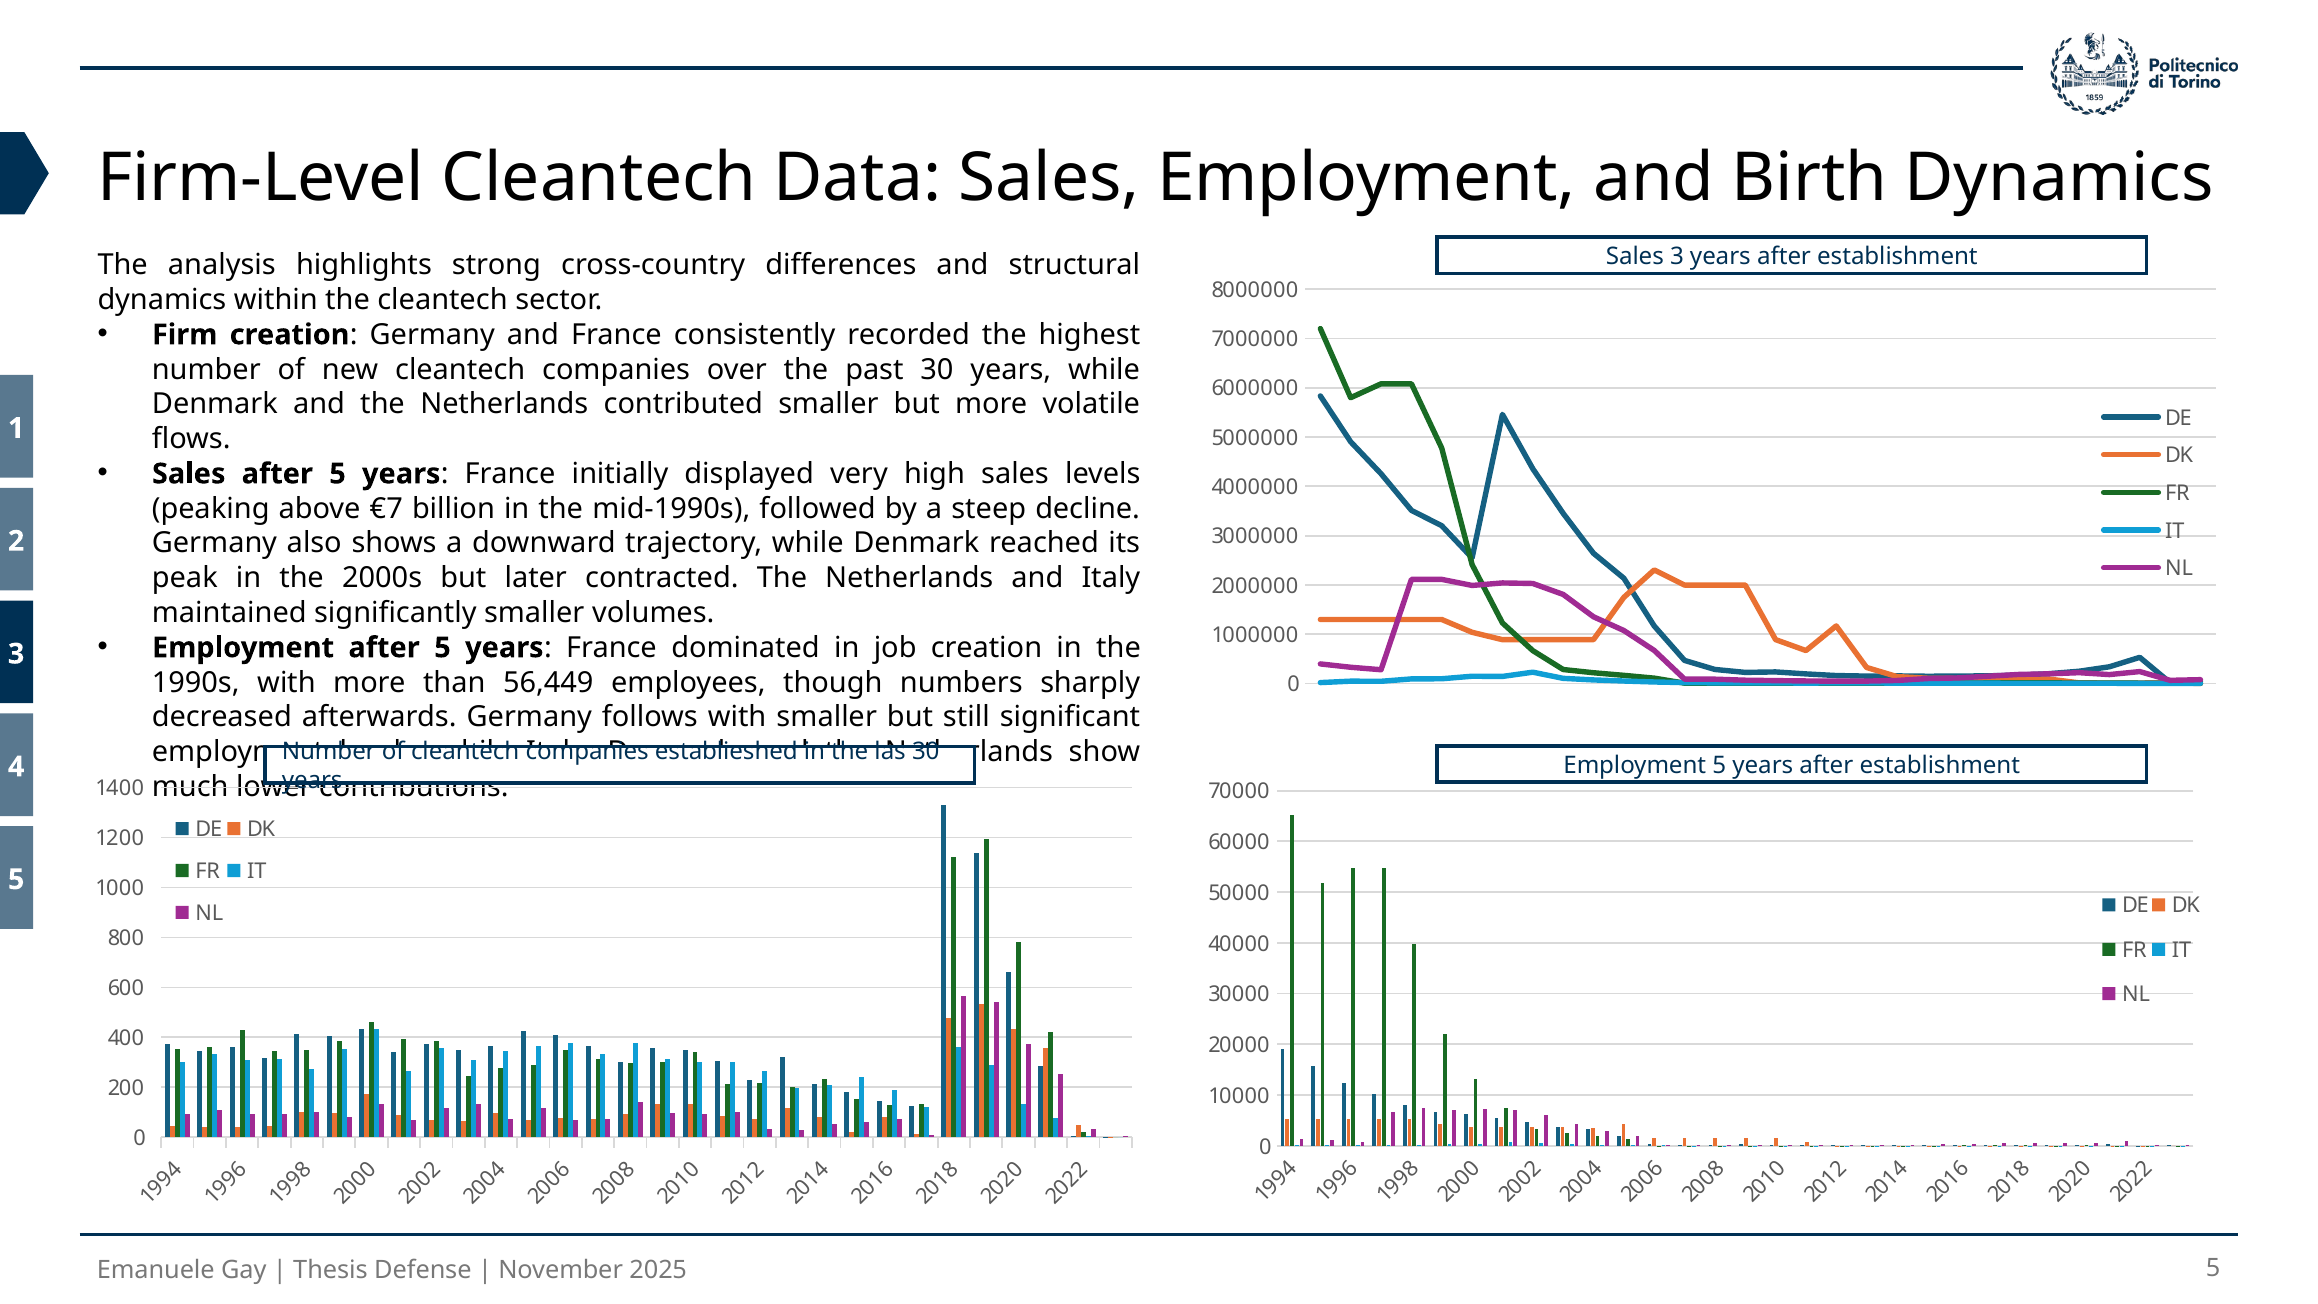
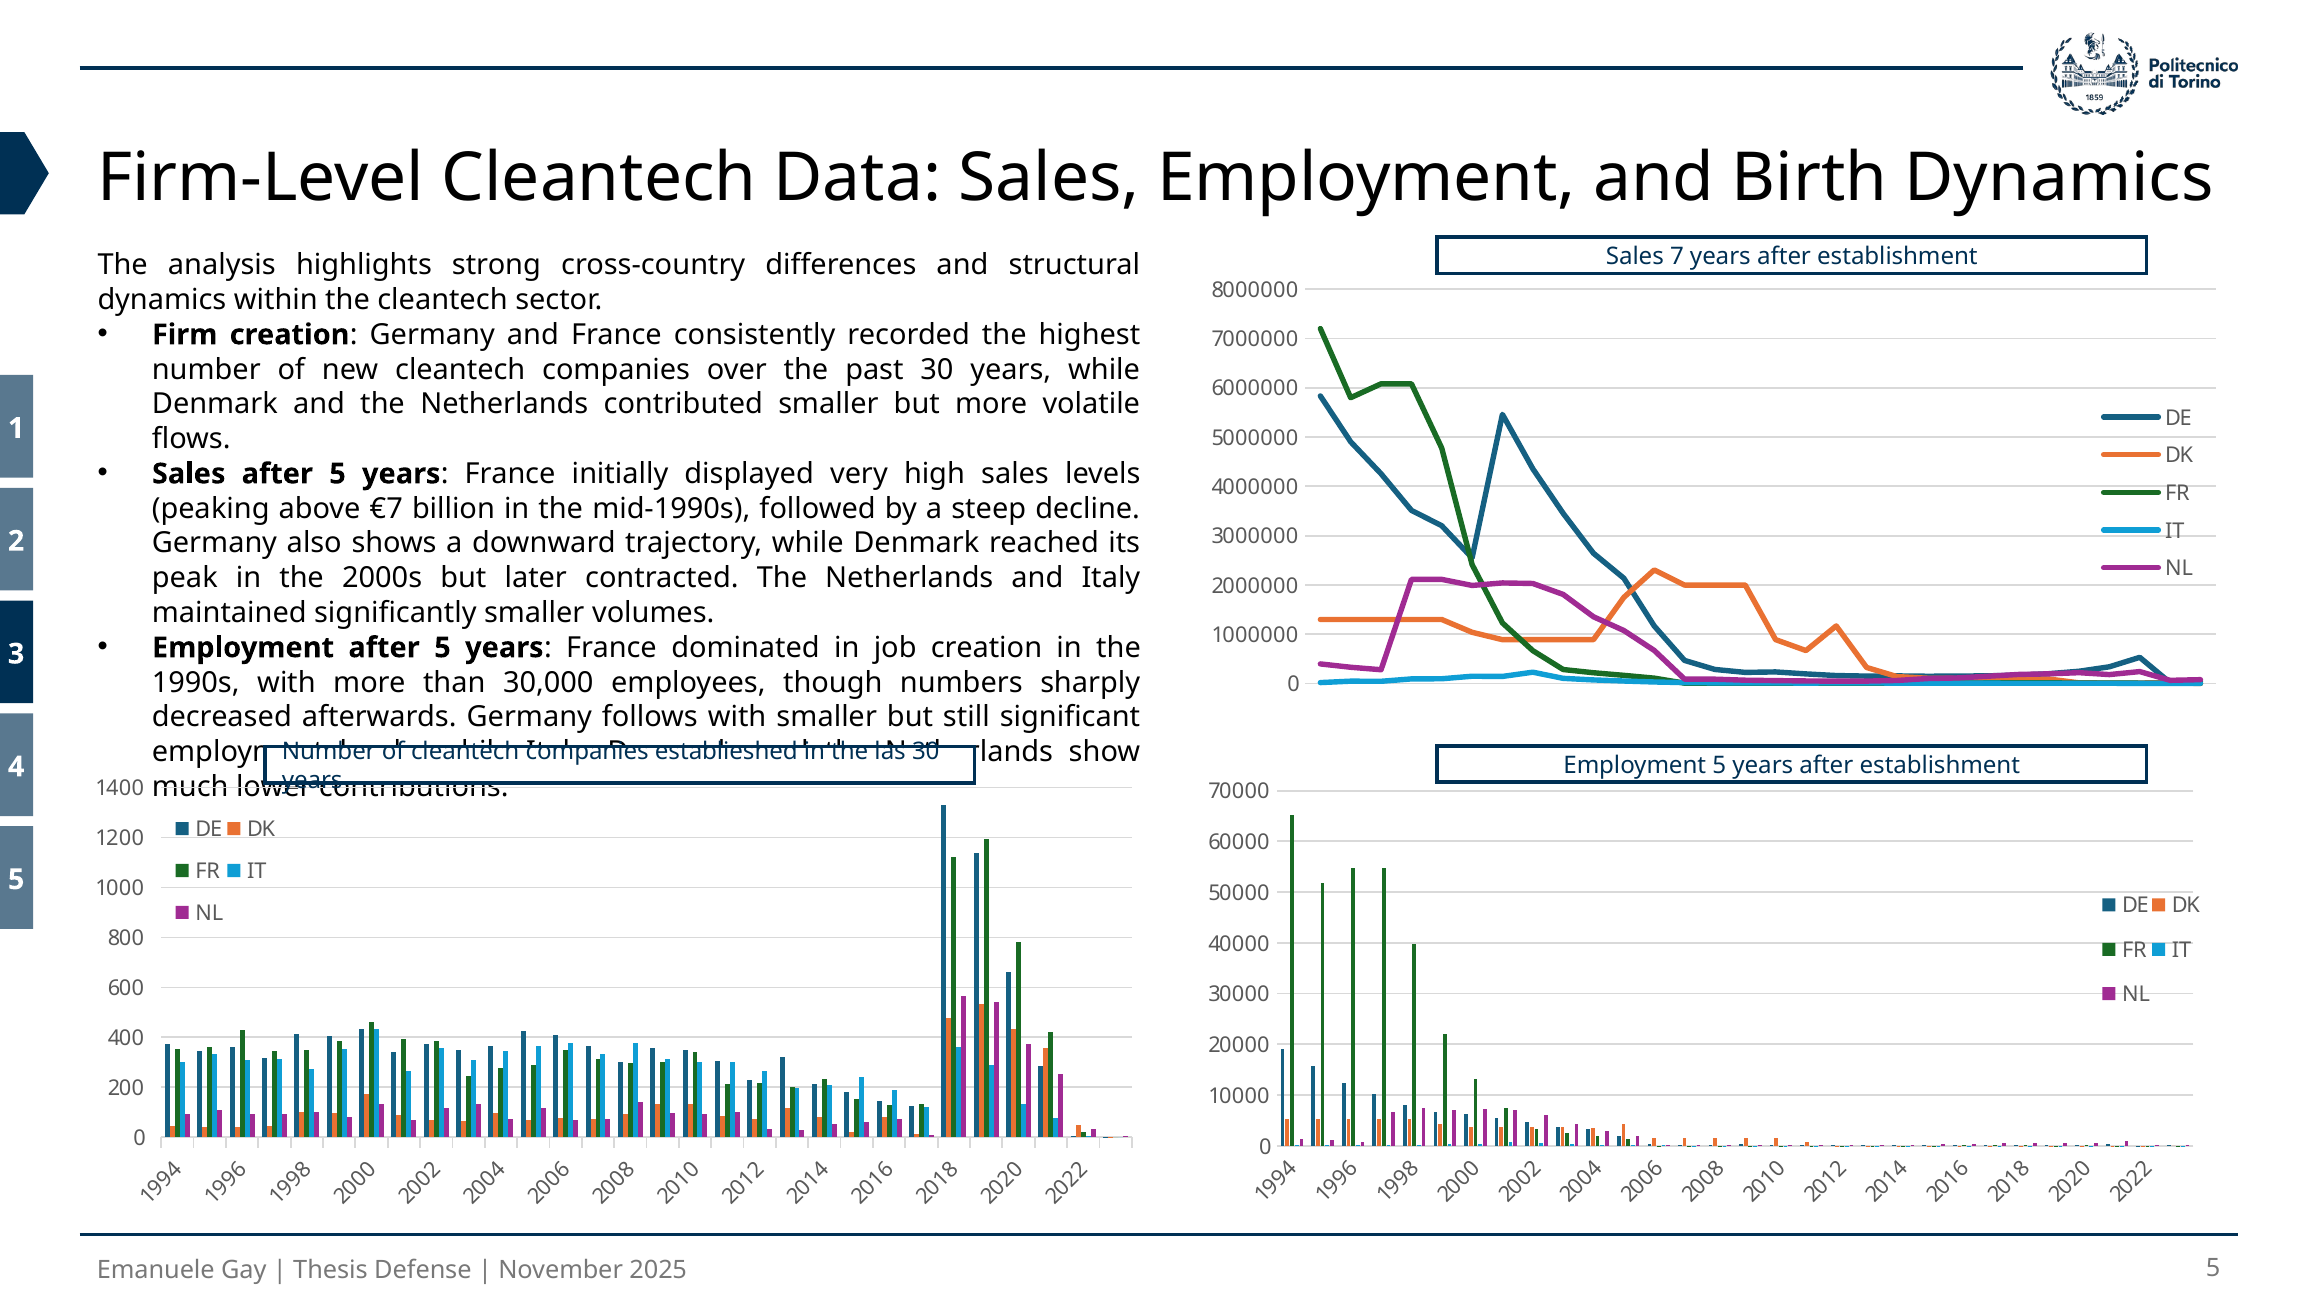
Sales 3: 3 -> 7
56,449: 56,449 -> 30,000
